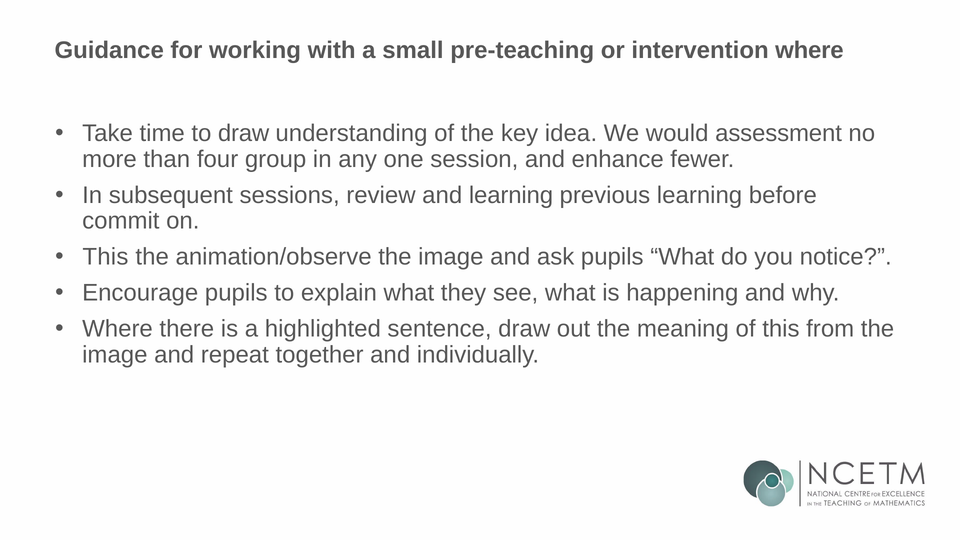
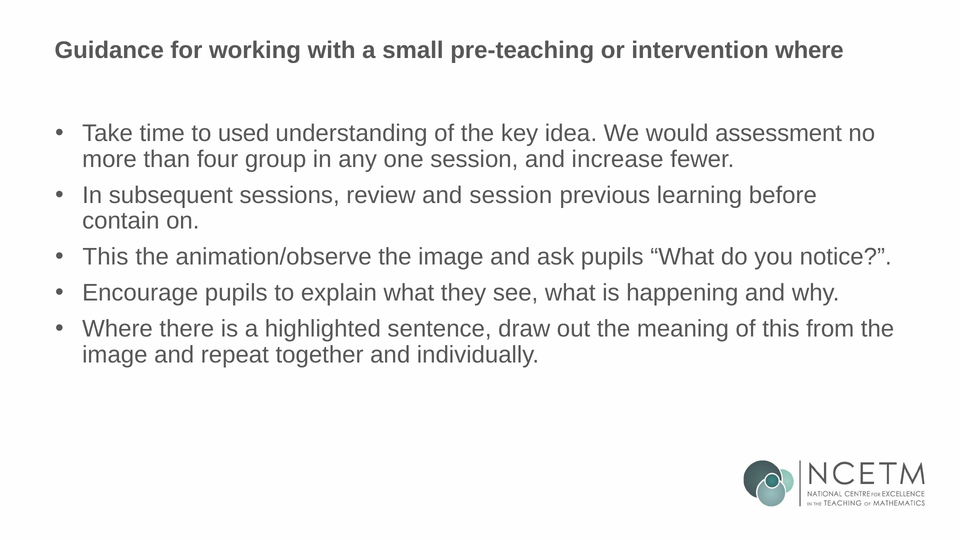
to draw: draw -> used
enhance: enhance -> increase
and learning: learning -> session
commit: commit -> contain
